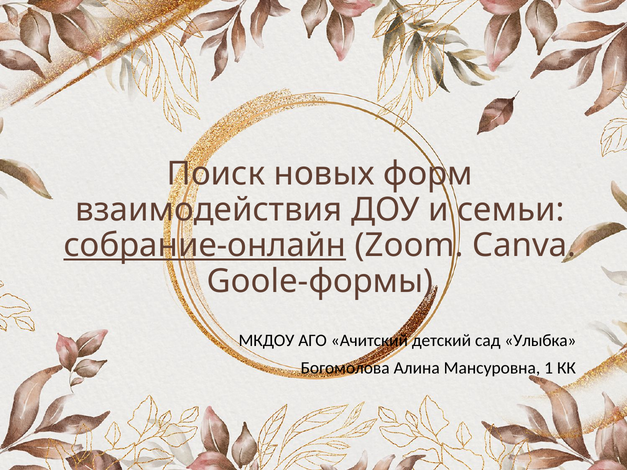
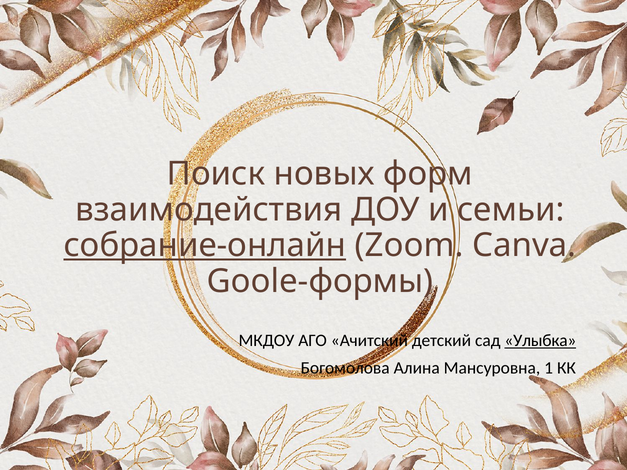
Улыбка underline: none -> present
